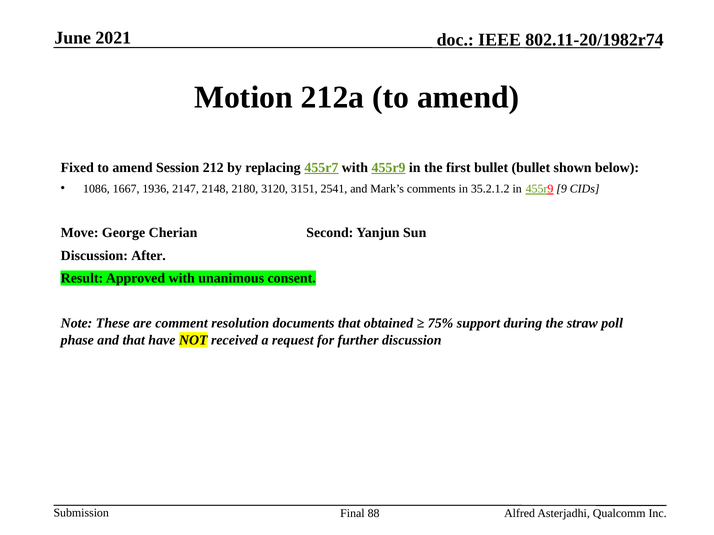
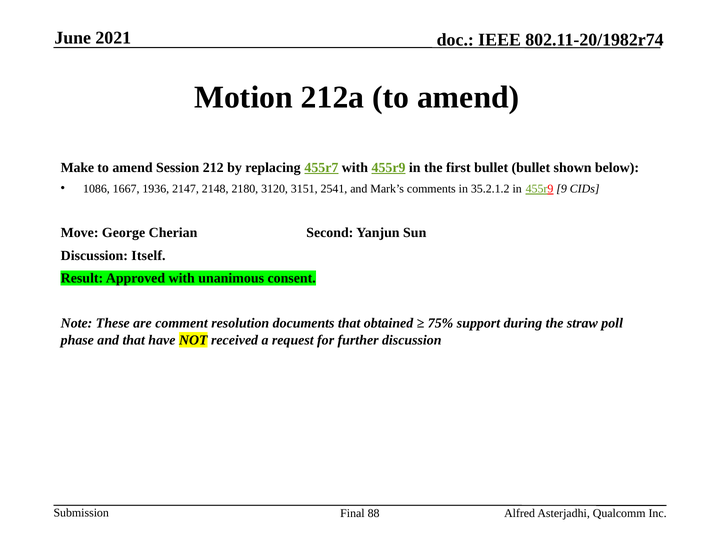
Fixed: Fixed -> Make
After: After -> Itself
